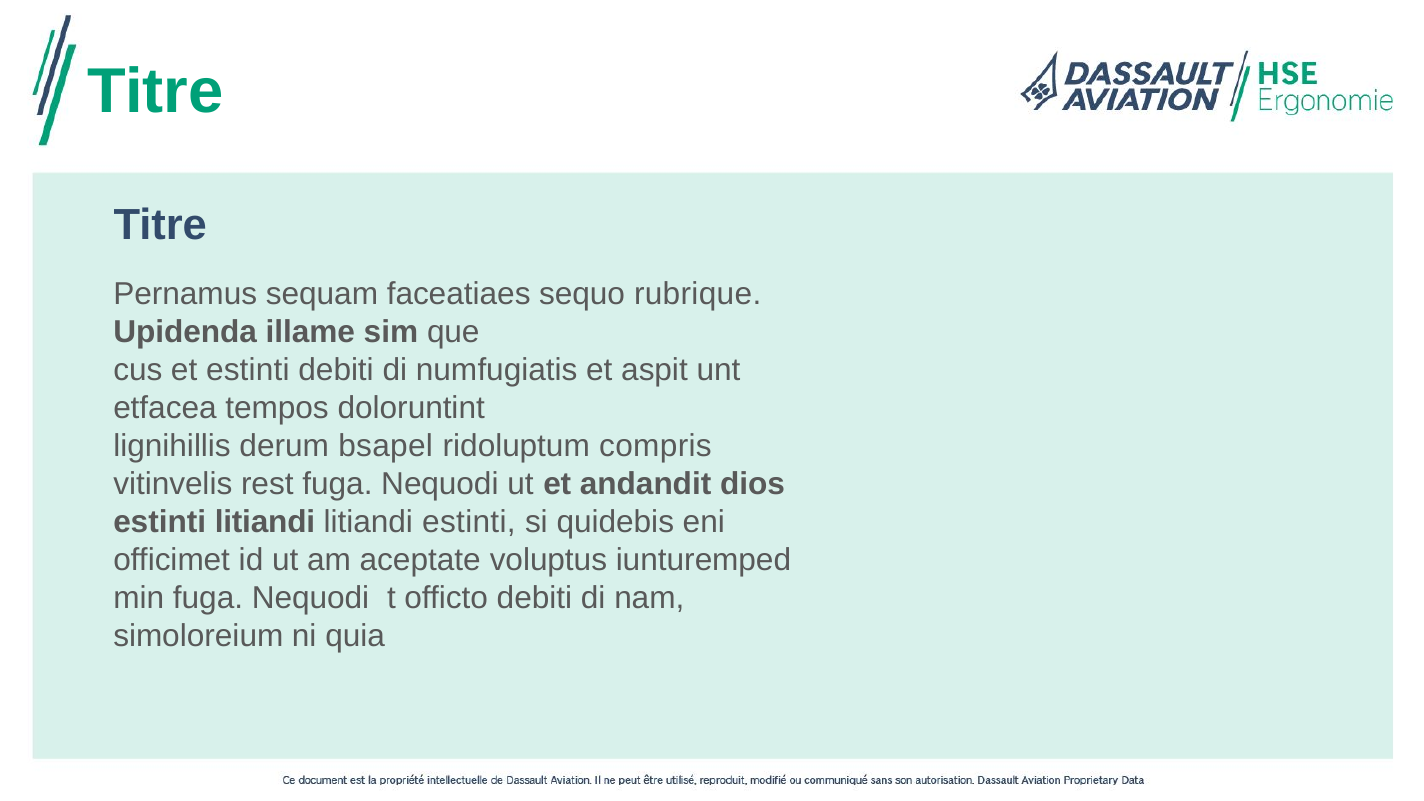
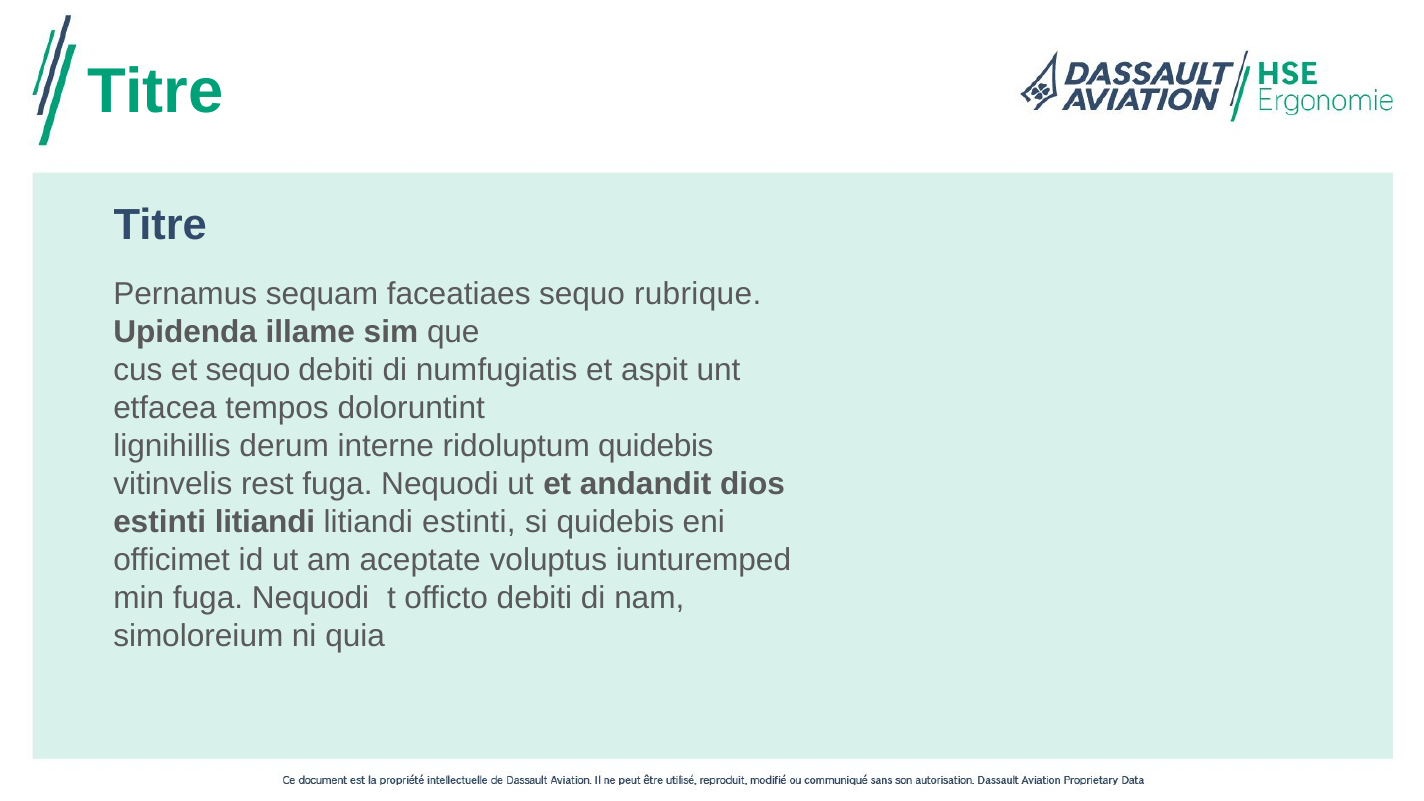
et estinti: estinti -> sequo
bsapel: bsapel -> interne
ridoluptum compris: compris -> quidebis
